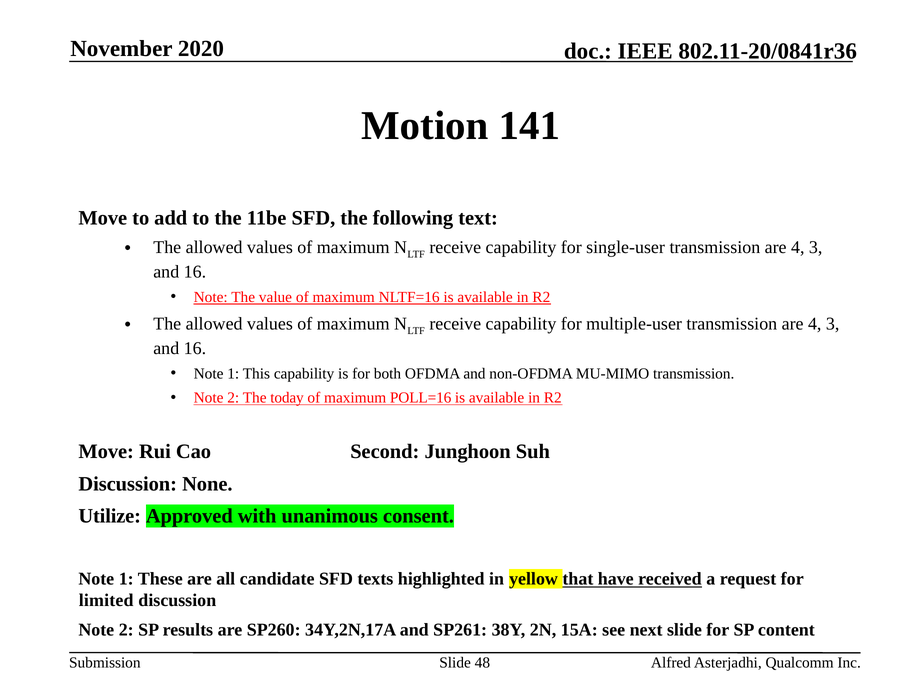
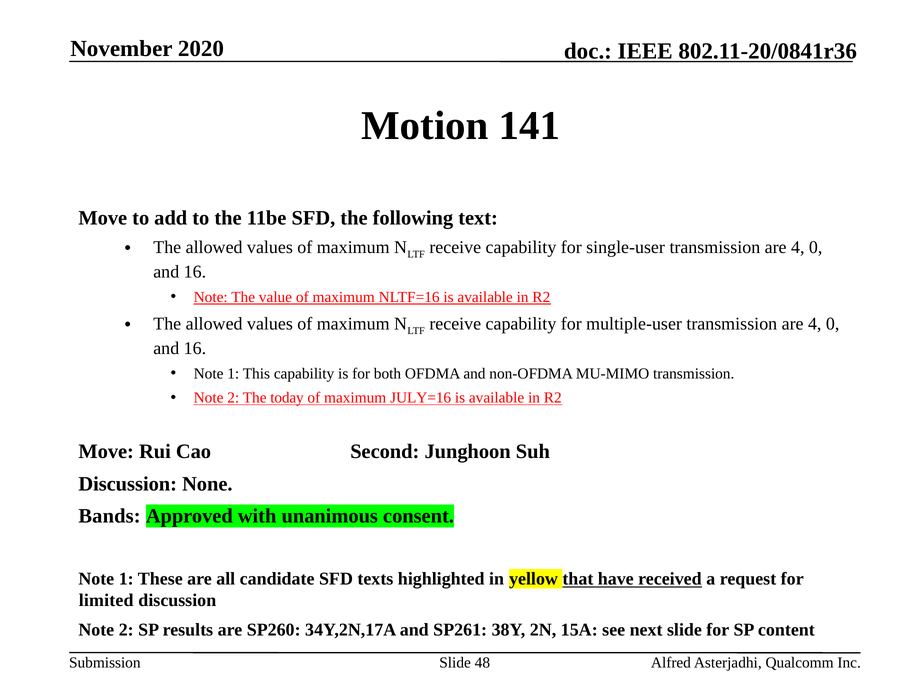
3 at (816, 247): 3 -> 0
3 at (833, 324): 3 -> 0
POLL=16: POLL=16 -> JULY=16
Utilize: Utilize -> Bands
